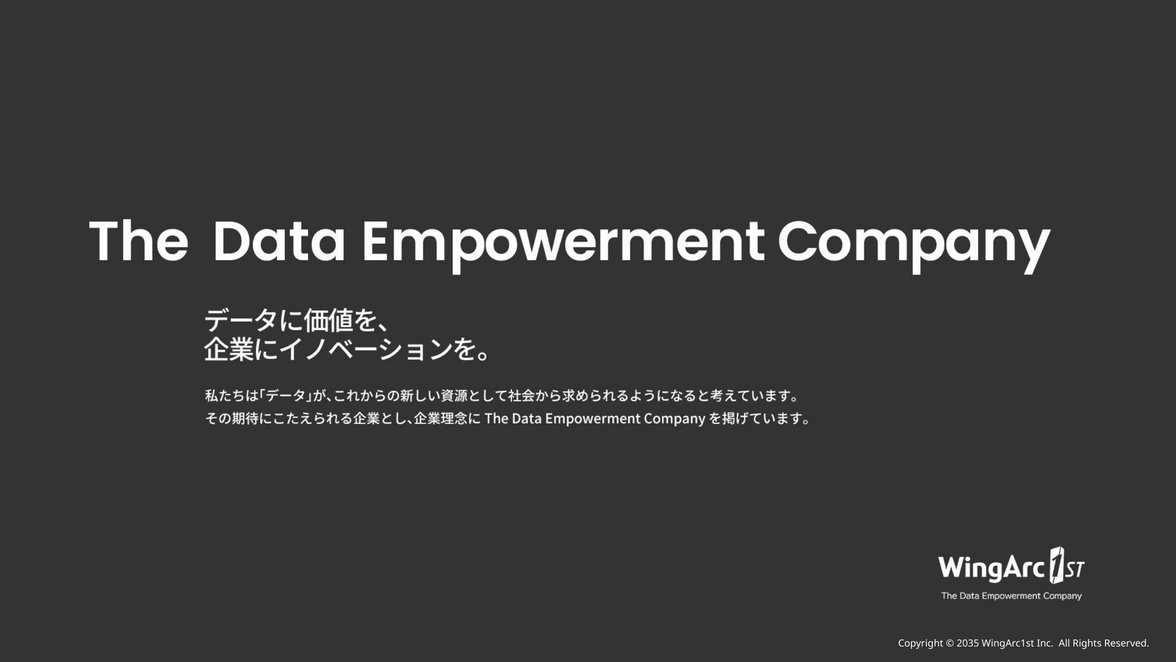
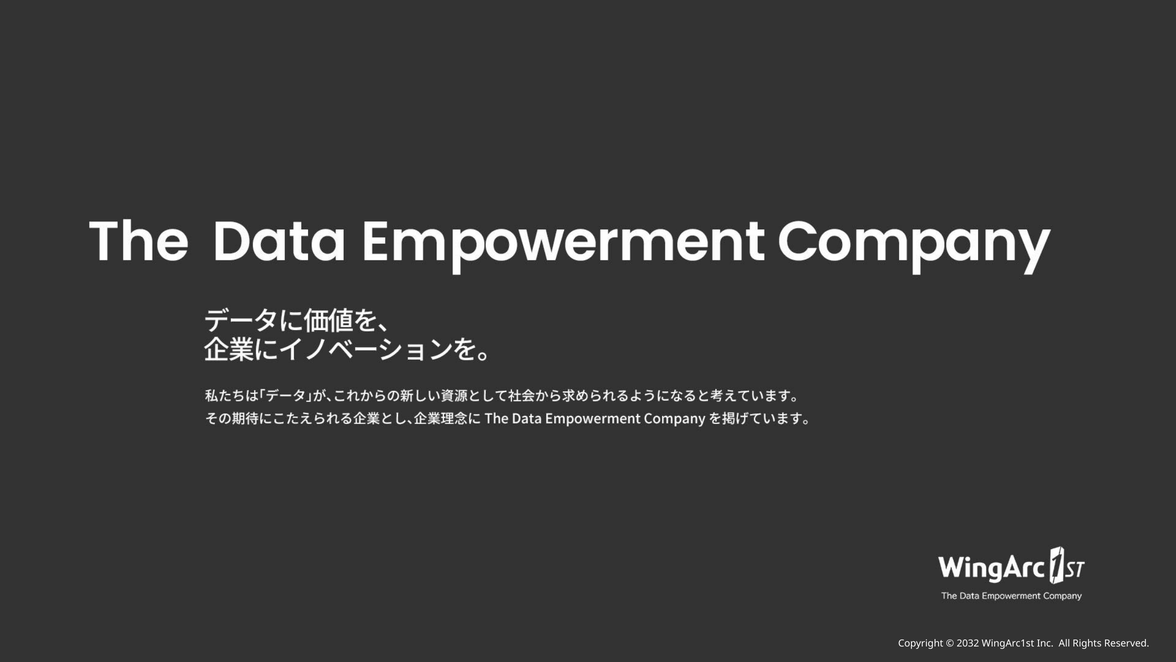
2035: 2035 -> 2032
